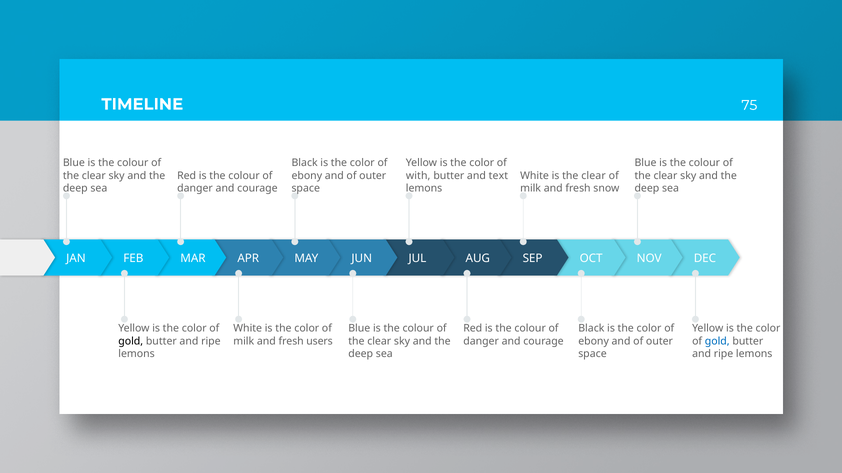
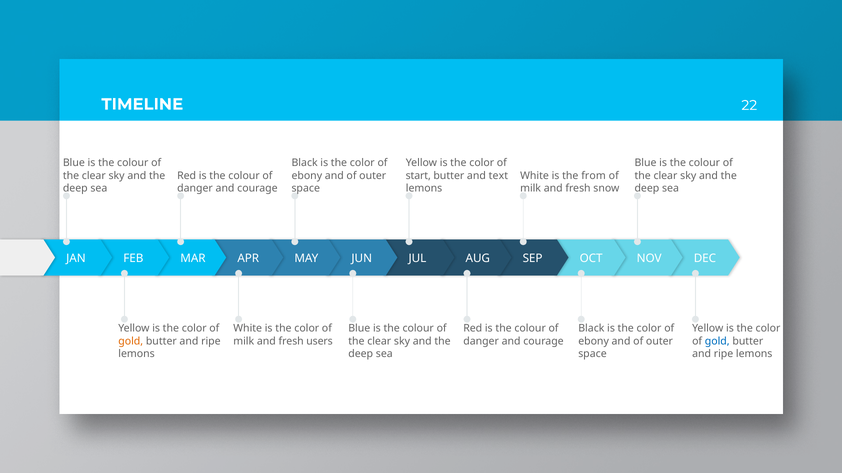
75: 75 -> 22
with: with -> start
is the clear: clear -> from
gold at (131, 342) colour: black -> orange
